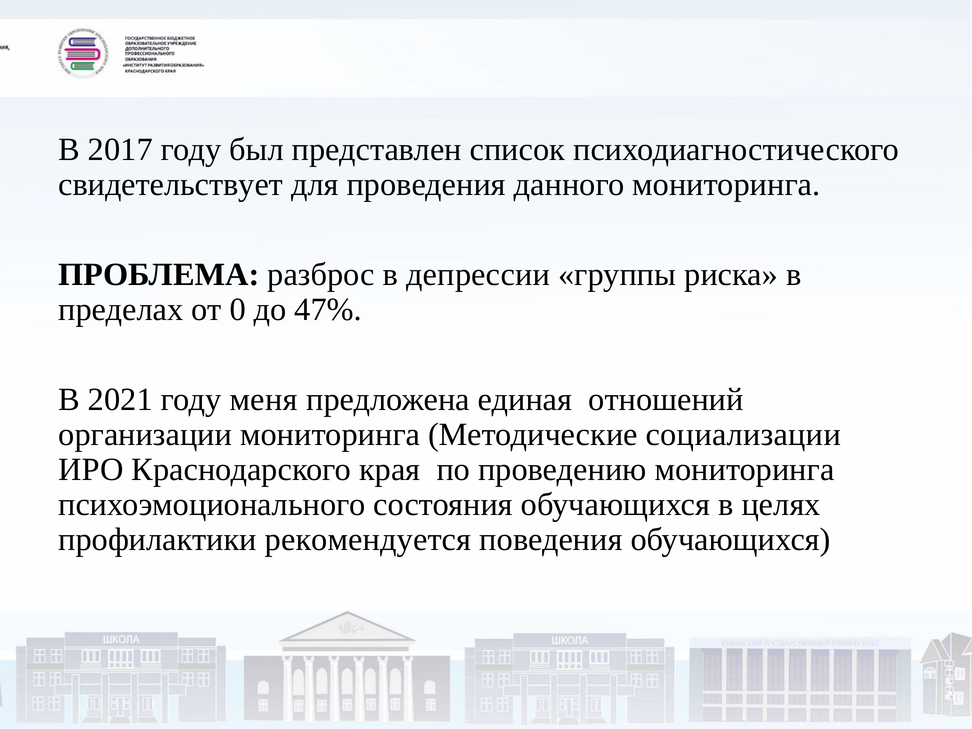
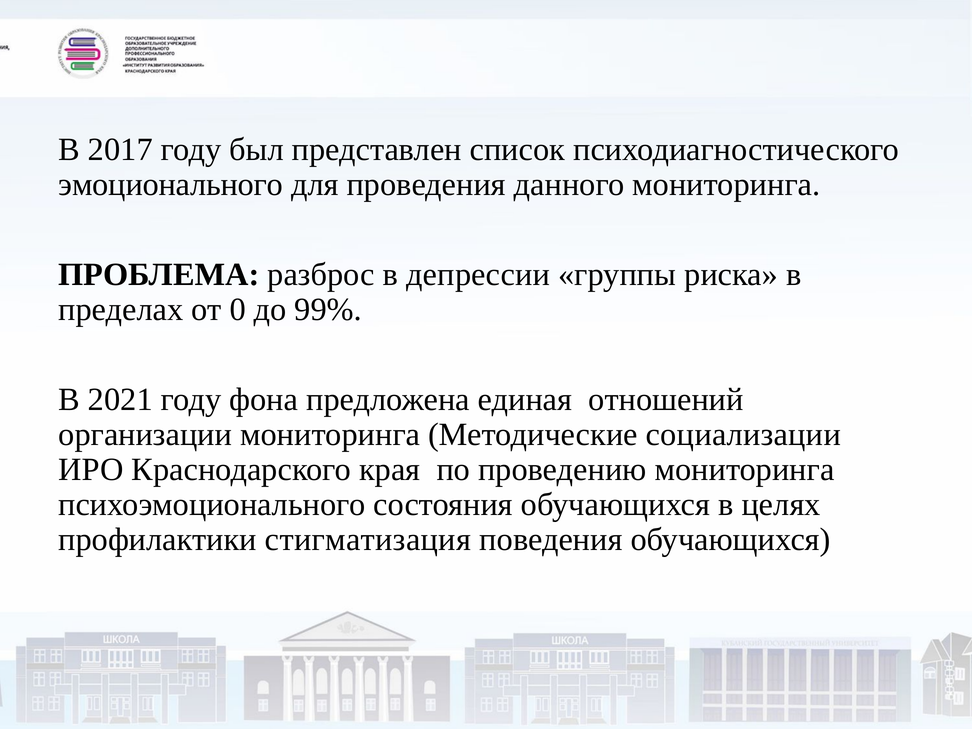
свидетельствует: свидетельствует -> эмоционального
47%: 47% -> 99%
меня: меня -> фона
рекомендуется: рекомендуется -> стигматизация
